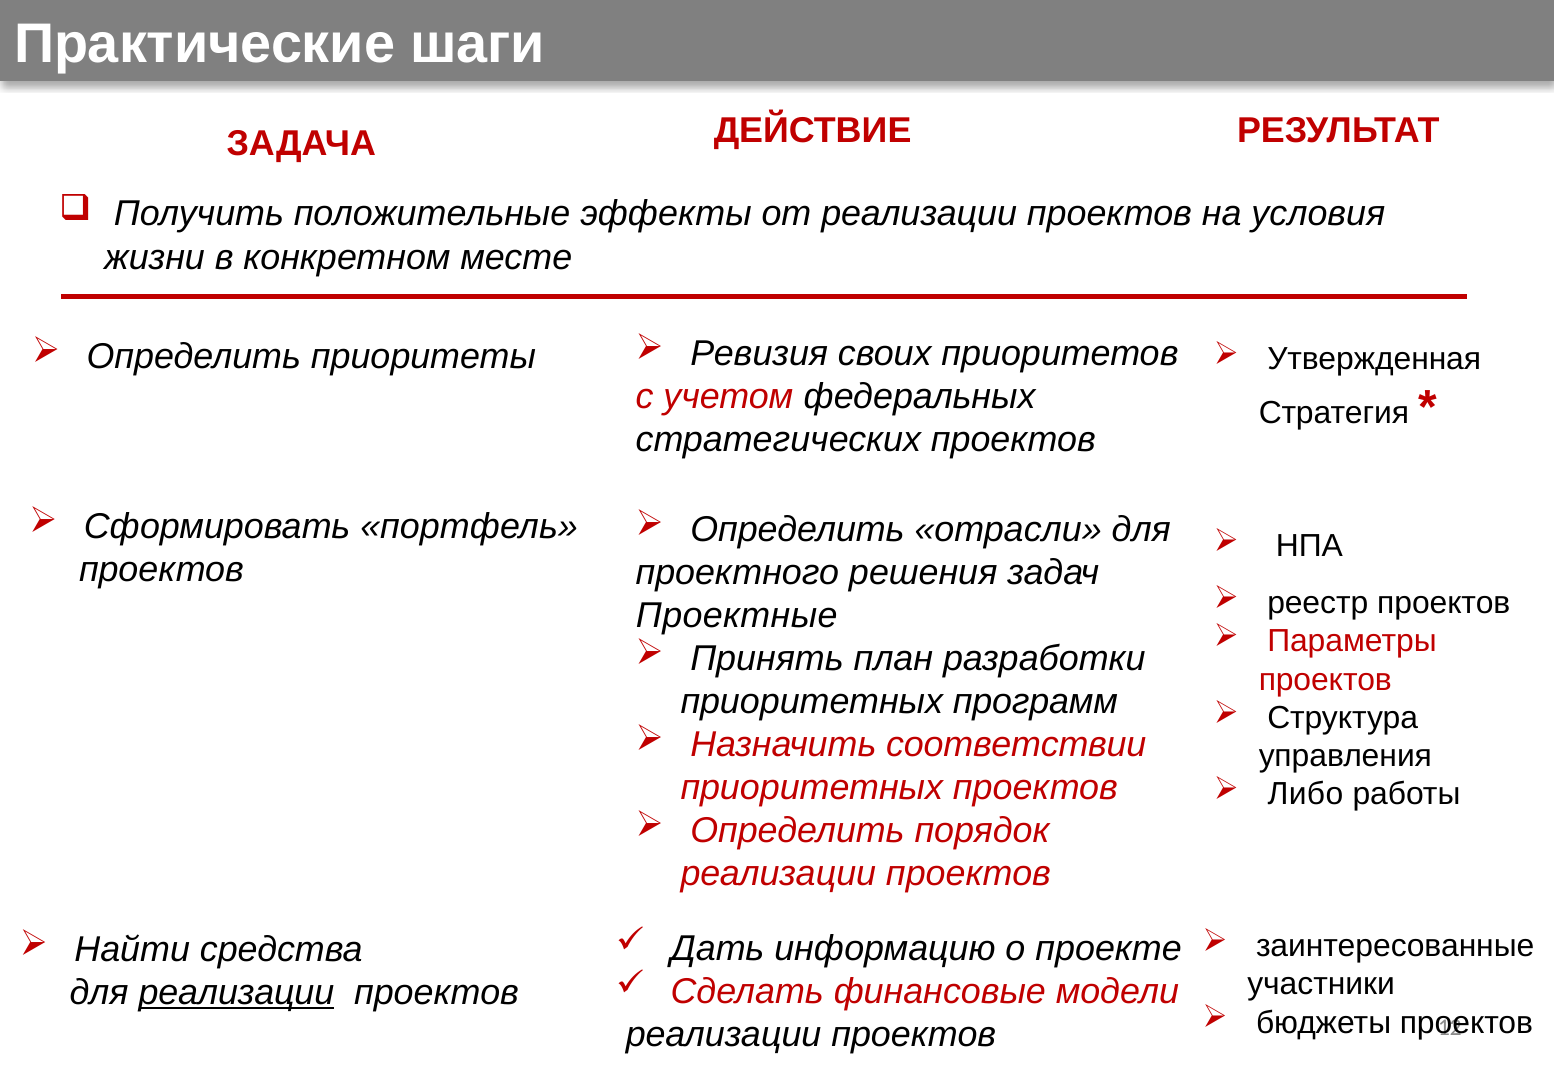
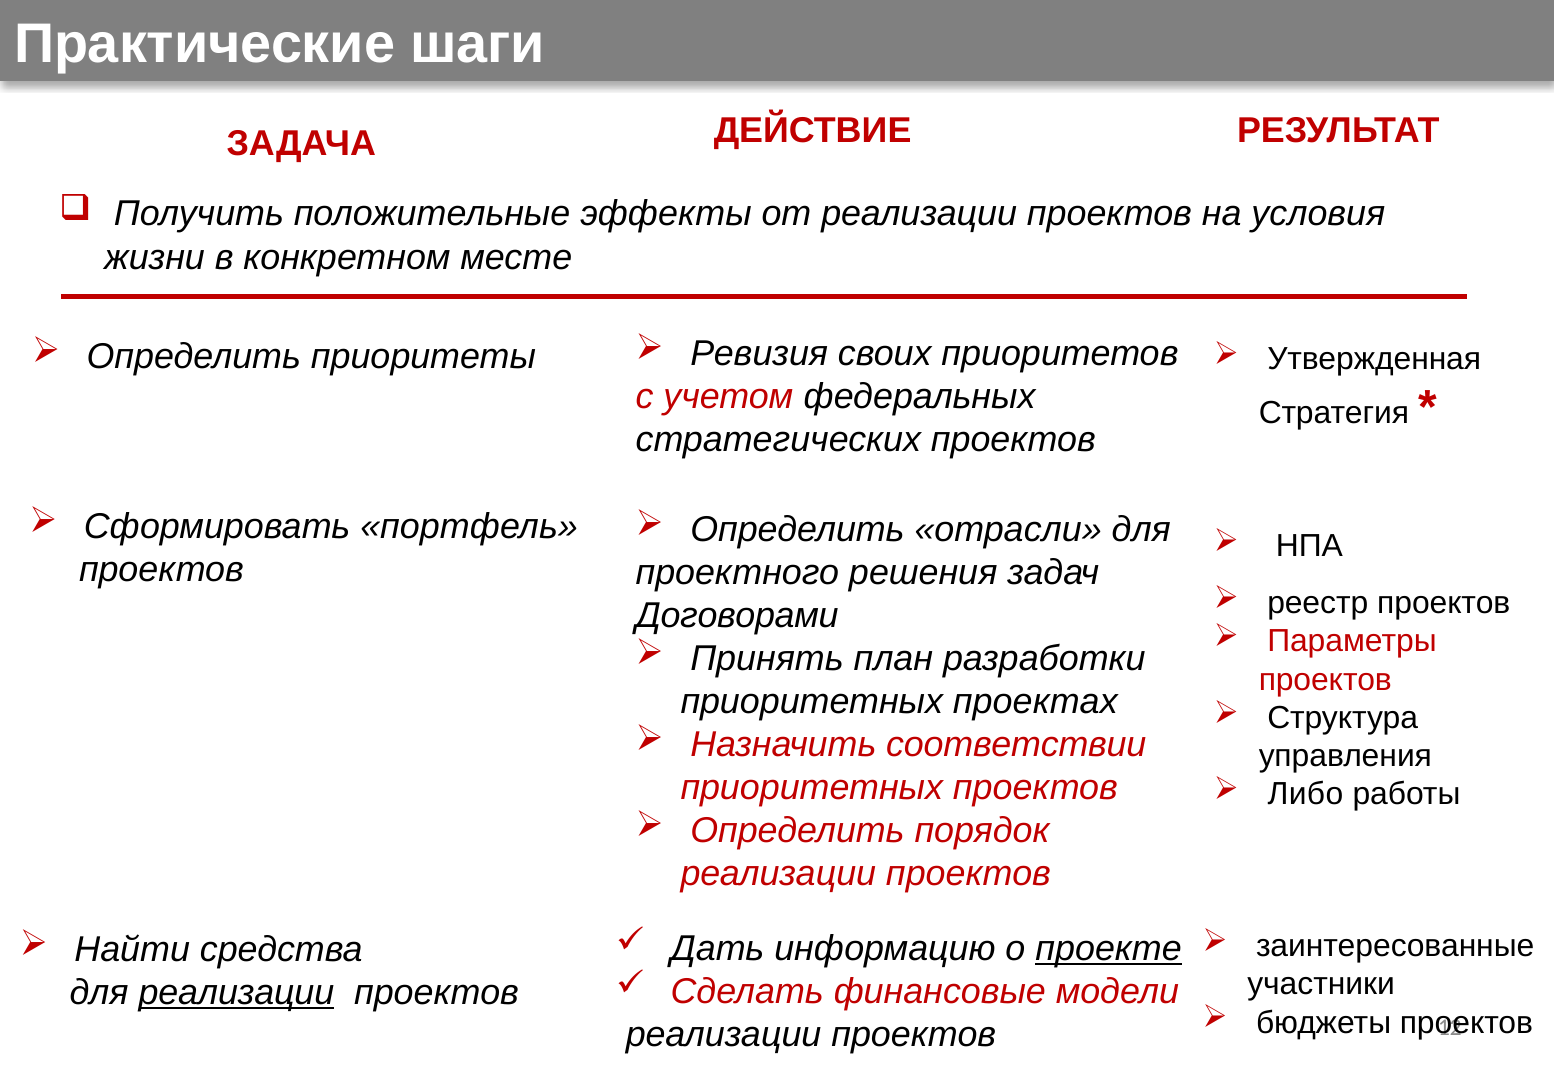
Проектные: Проектные -> Договорами
программ: программ -> проектах
проекте underline: none -> present
